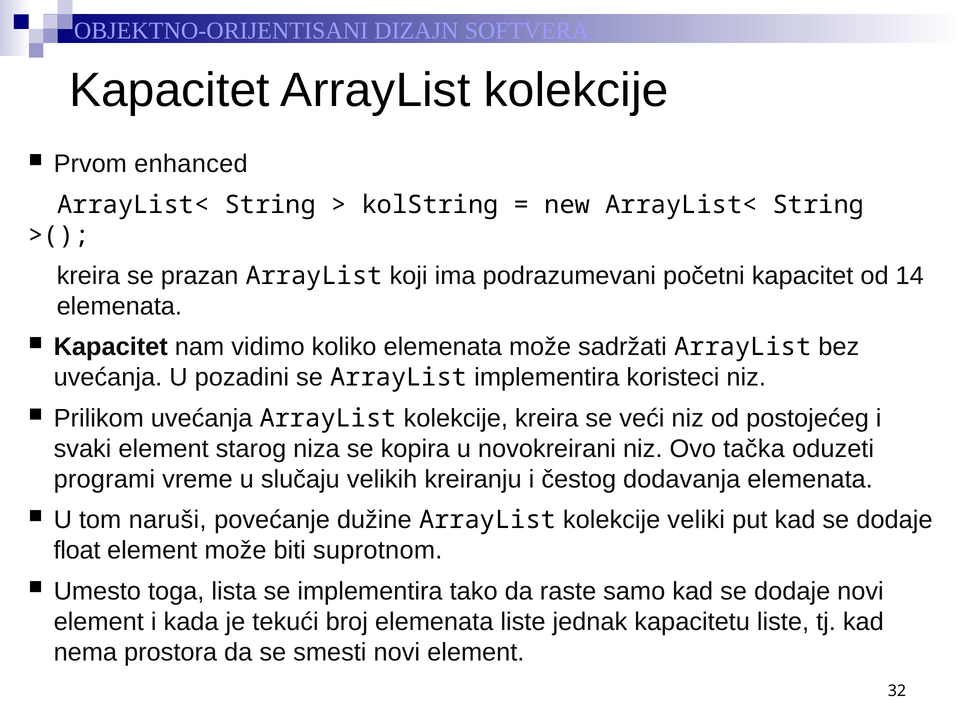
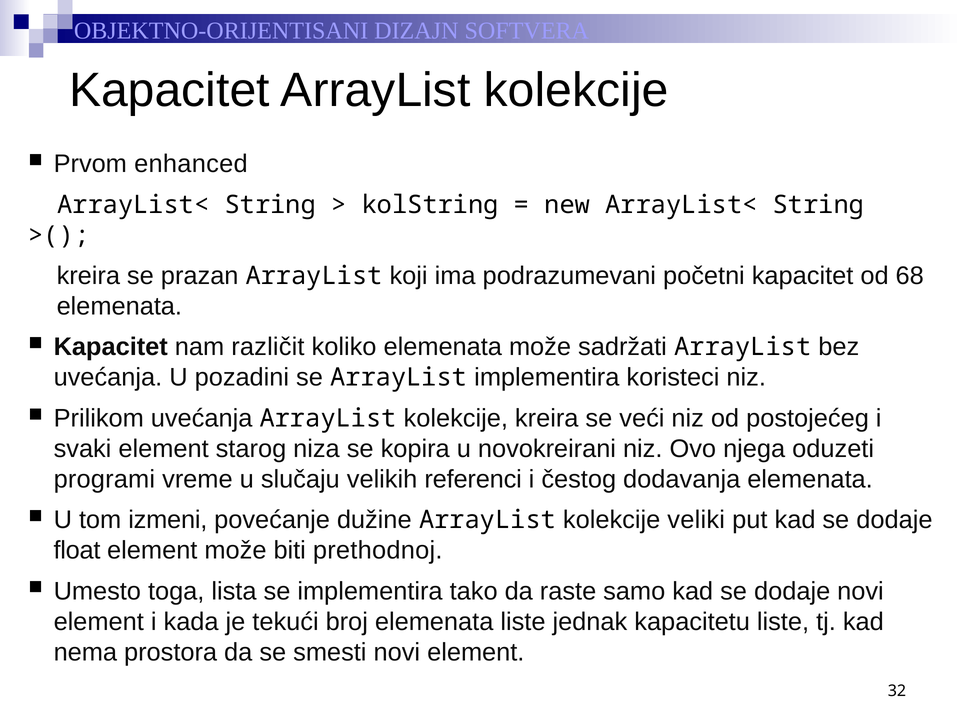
14: 14 -> 68
vidimo: vidimo -> različit
tačka: tačka -> njega
kreiranju: kreiranju -> referenci
naruši: naruši -> izmeni
suprotnom: suprotnom -> prethodnoj
